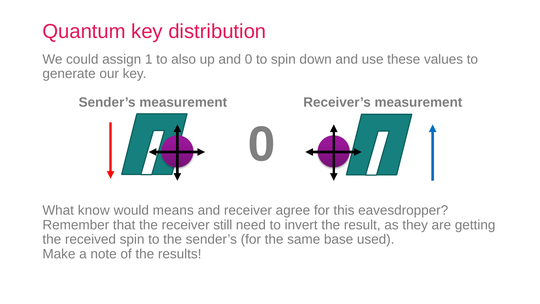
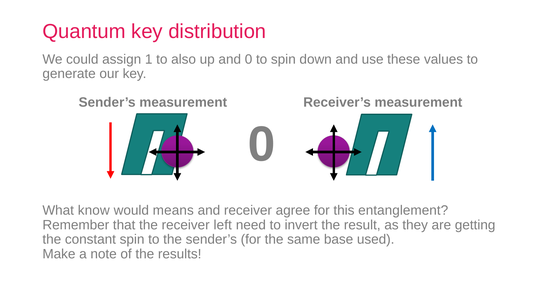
eavesdropper: eavesdropper -> entanglement
still: still -> left
received: received -> constant
